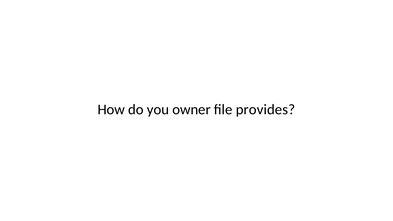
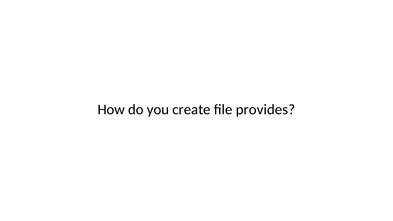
owner: owner -> create
